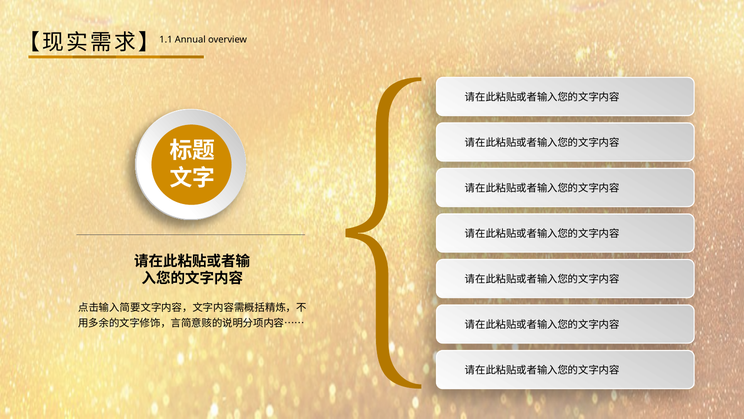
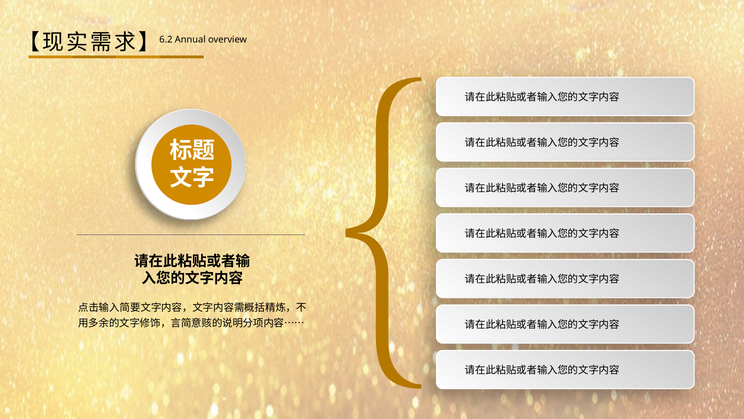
1.1: 1.1 -> 6.2
